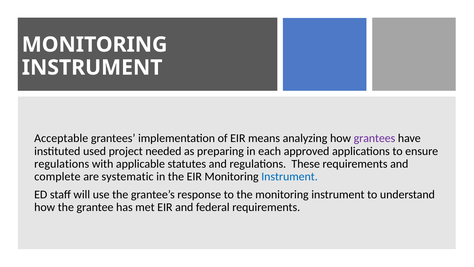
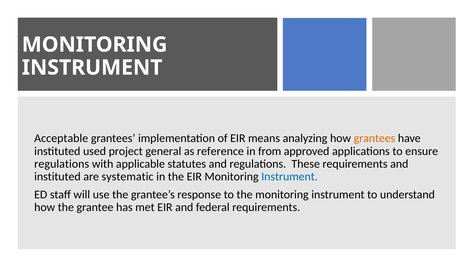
grantees at (374, 138) colour: purple -> orange
needed: needed -> general
preparing: preparing -> reference
each: each -> from
complete at (57, 176): complete -> instituted
